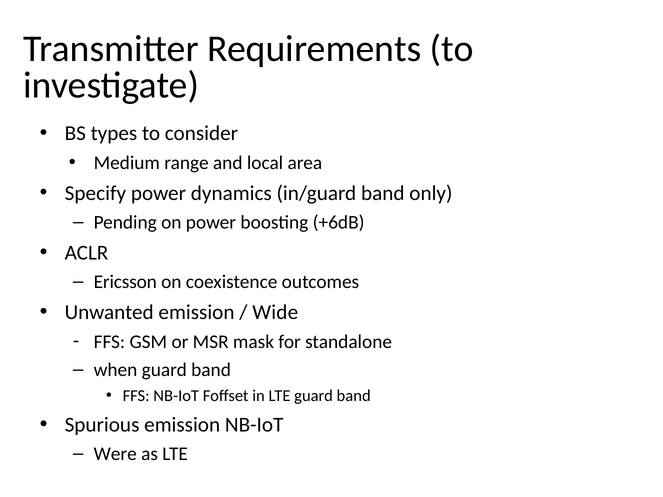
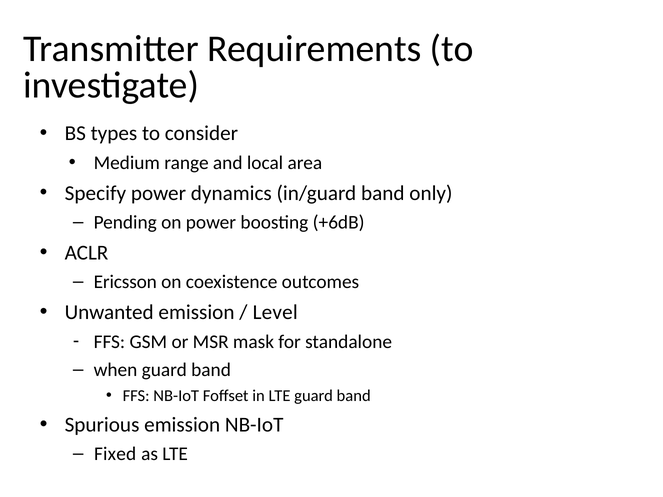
Wide: Wide -> Level
Were: Were -> Fixed
